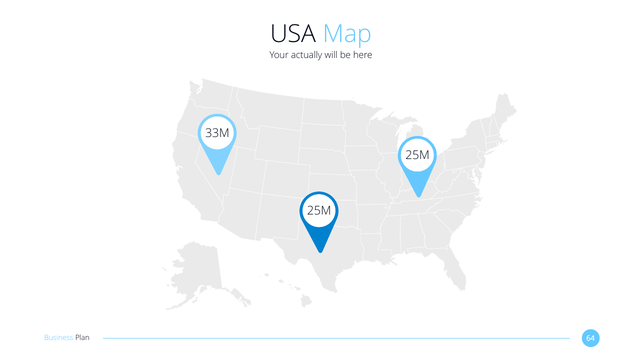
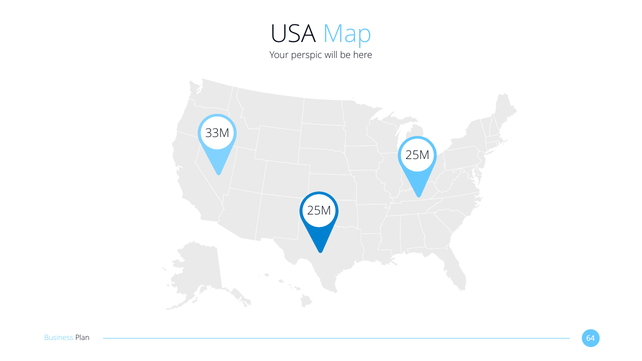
actually: actually -> perspic
